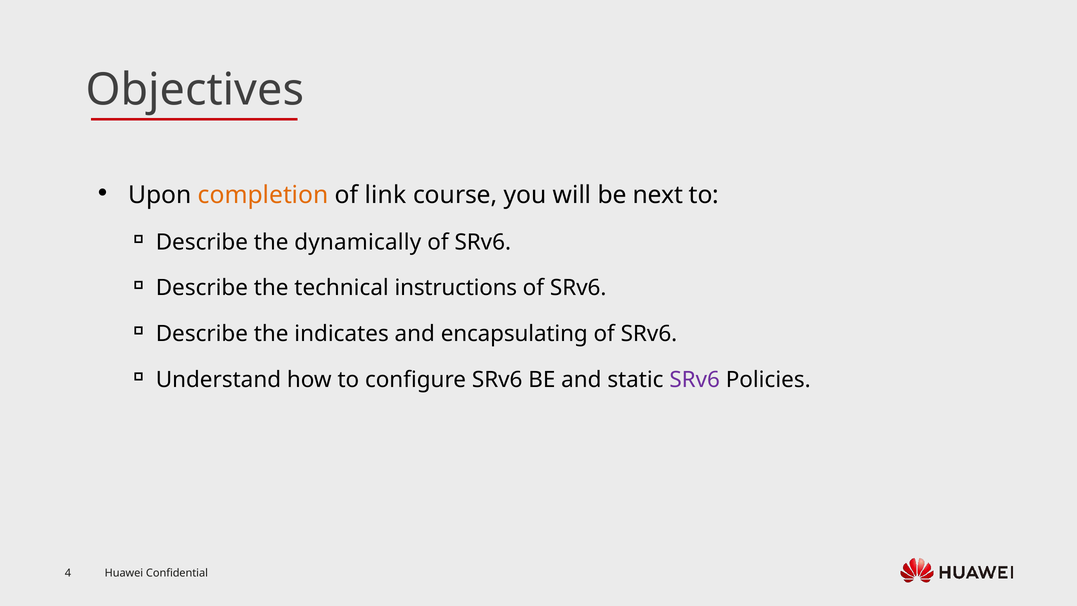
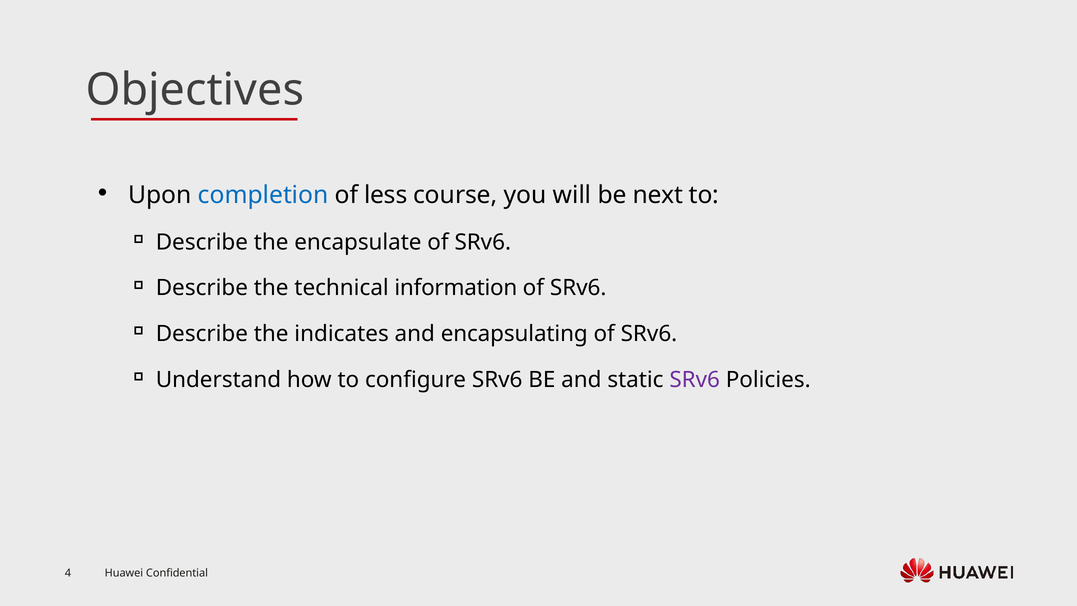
completion colour: orange -> blue
link: link -> less
dynamically: dynamically -> encapsulate
instructions: instructions -> information
